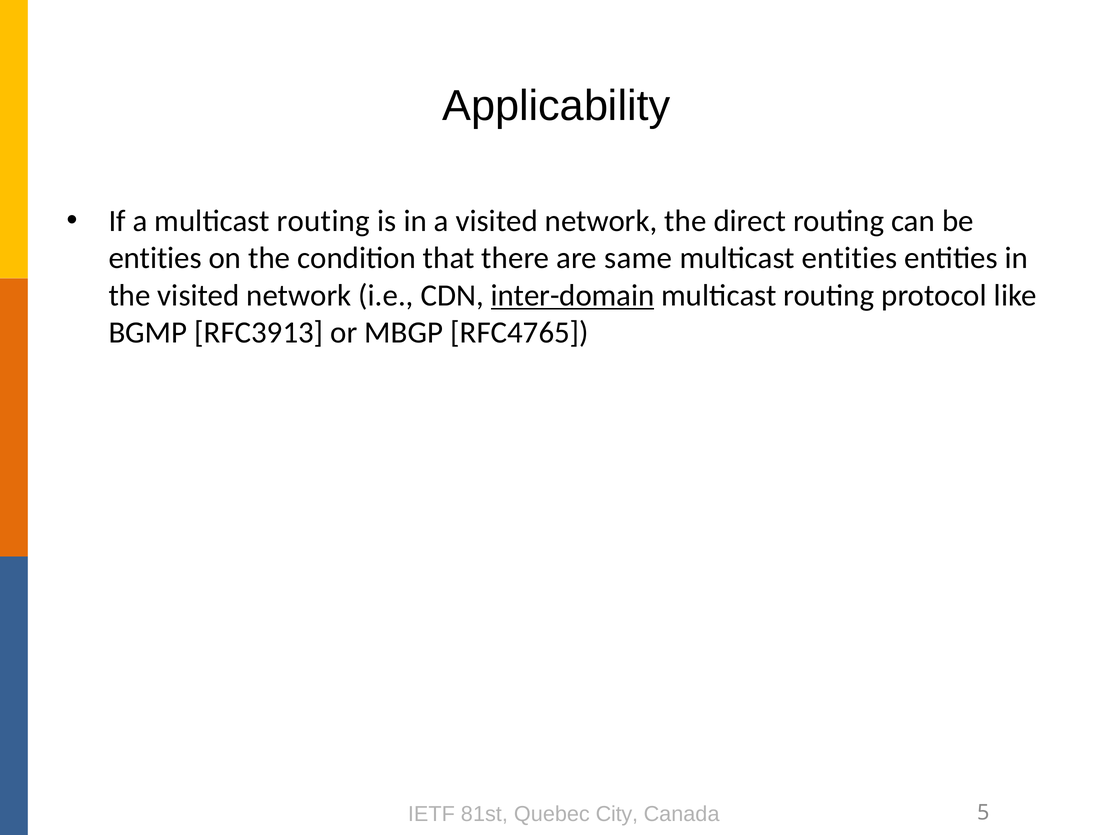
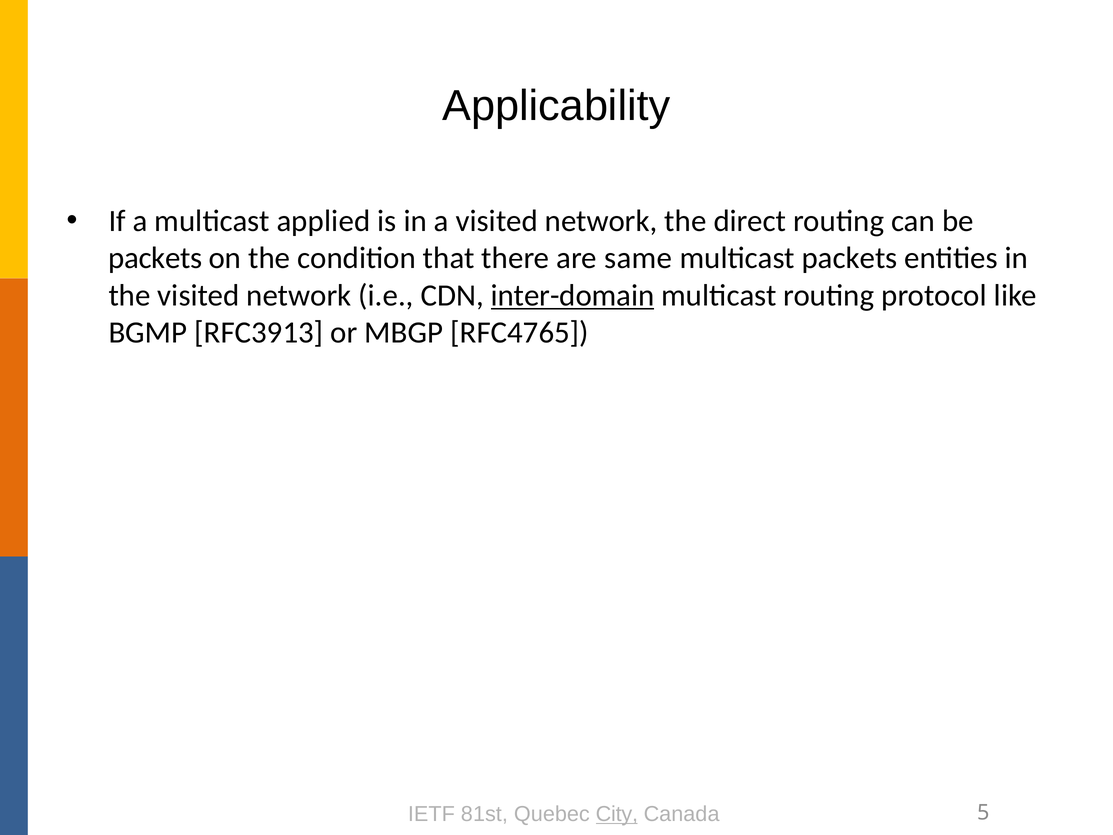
a multicast routing: routing -> applied
entities at (155, 258): entities -> packets
multicast entities: entities -> packets
City underline: none -> present
